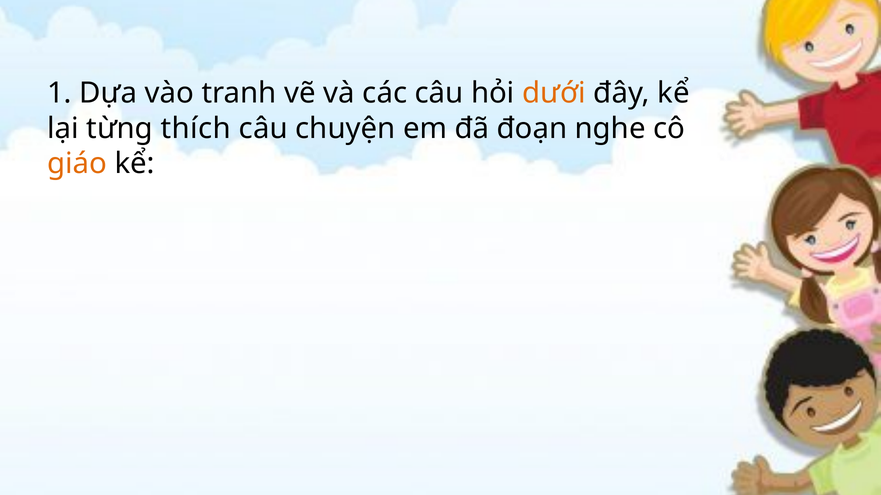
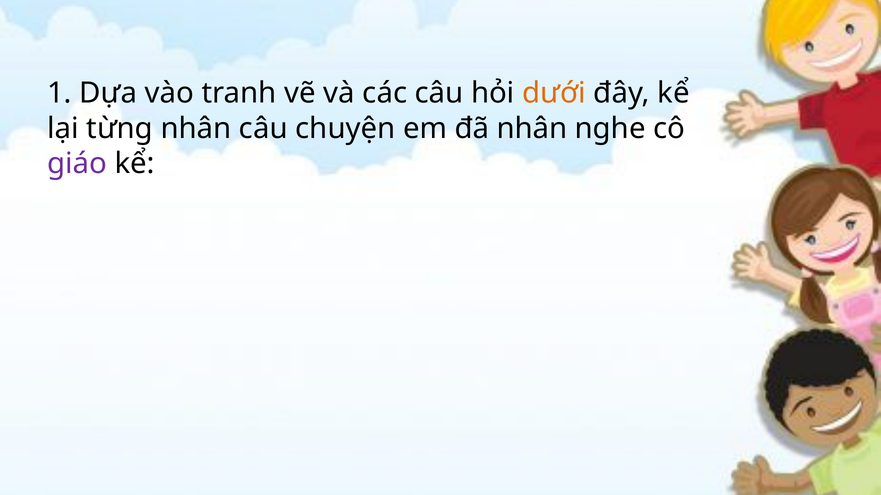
từng thích: thích -> nhân
đã đoạn: đoạn -> nhân
giáo colour: orange -> purple
